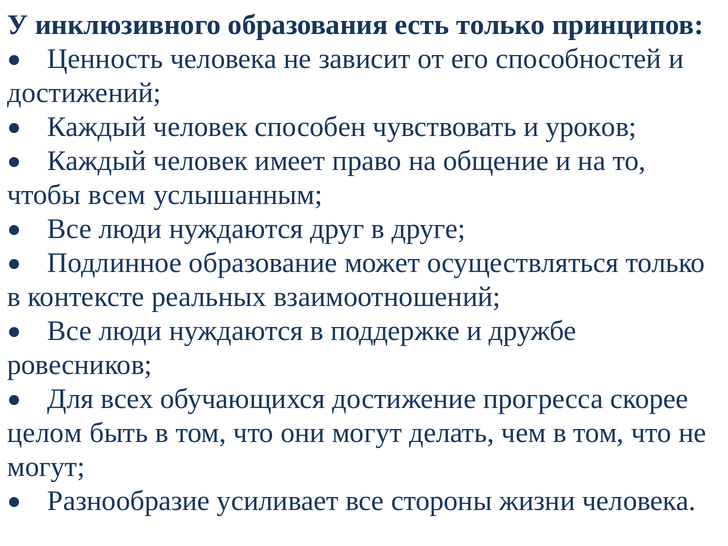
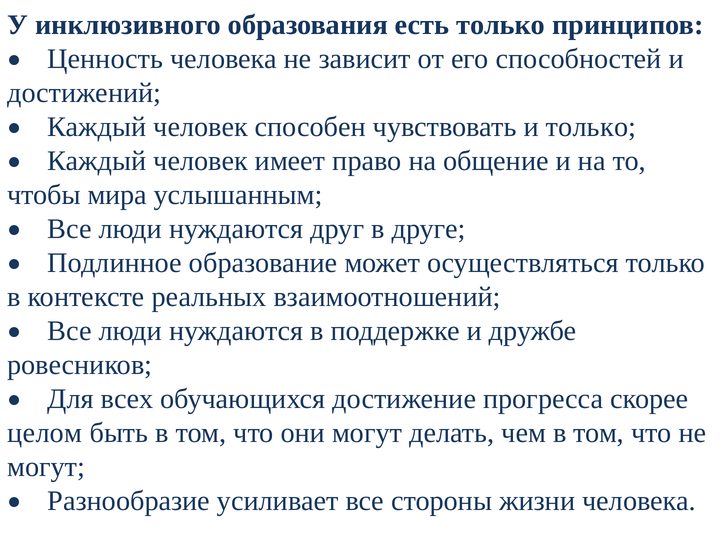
и уроков: уроков -> только
всем: всем -> мира
